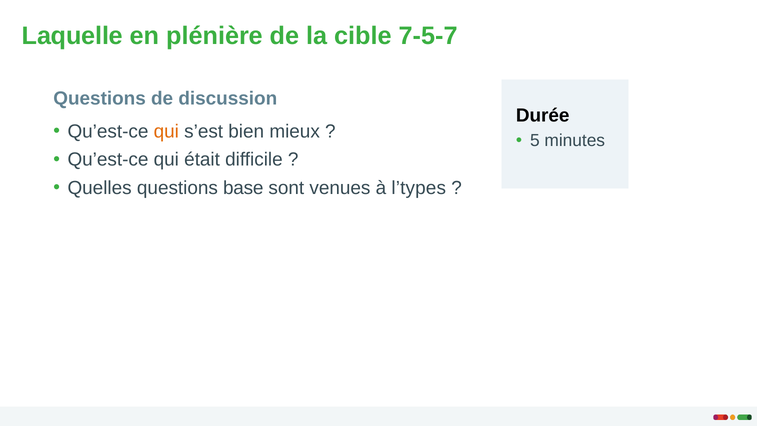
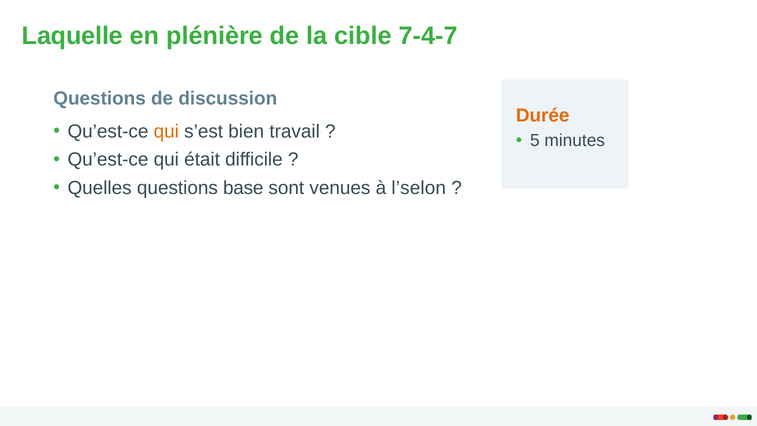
7-5-7: 7-5-7 -> 7-4-7
Durée colour: black -> orange
mieux: mieux -> travail
l’types: l’types -> l’selon
